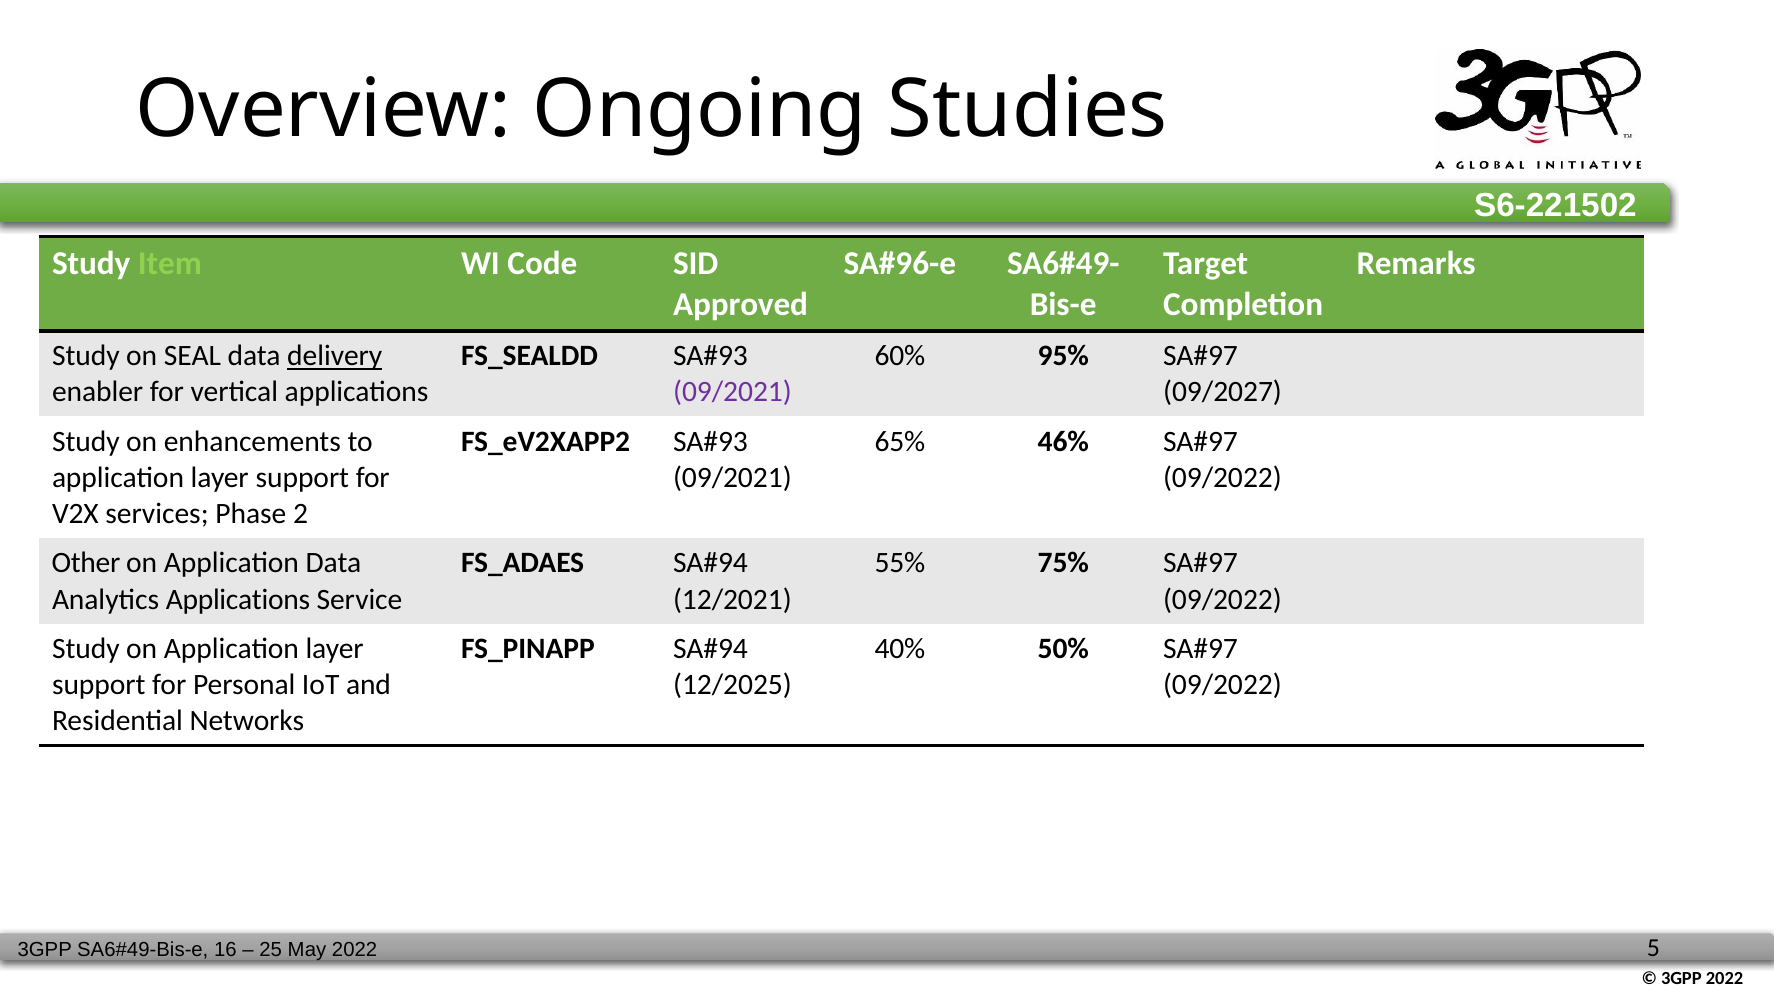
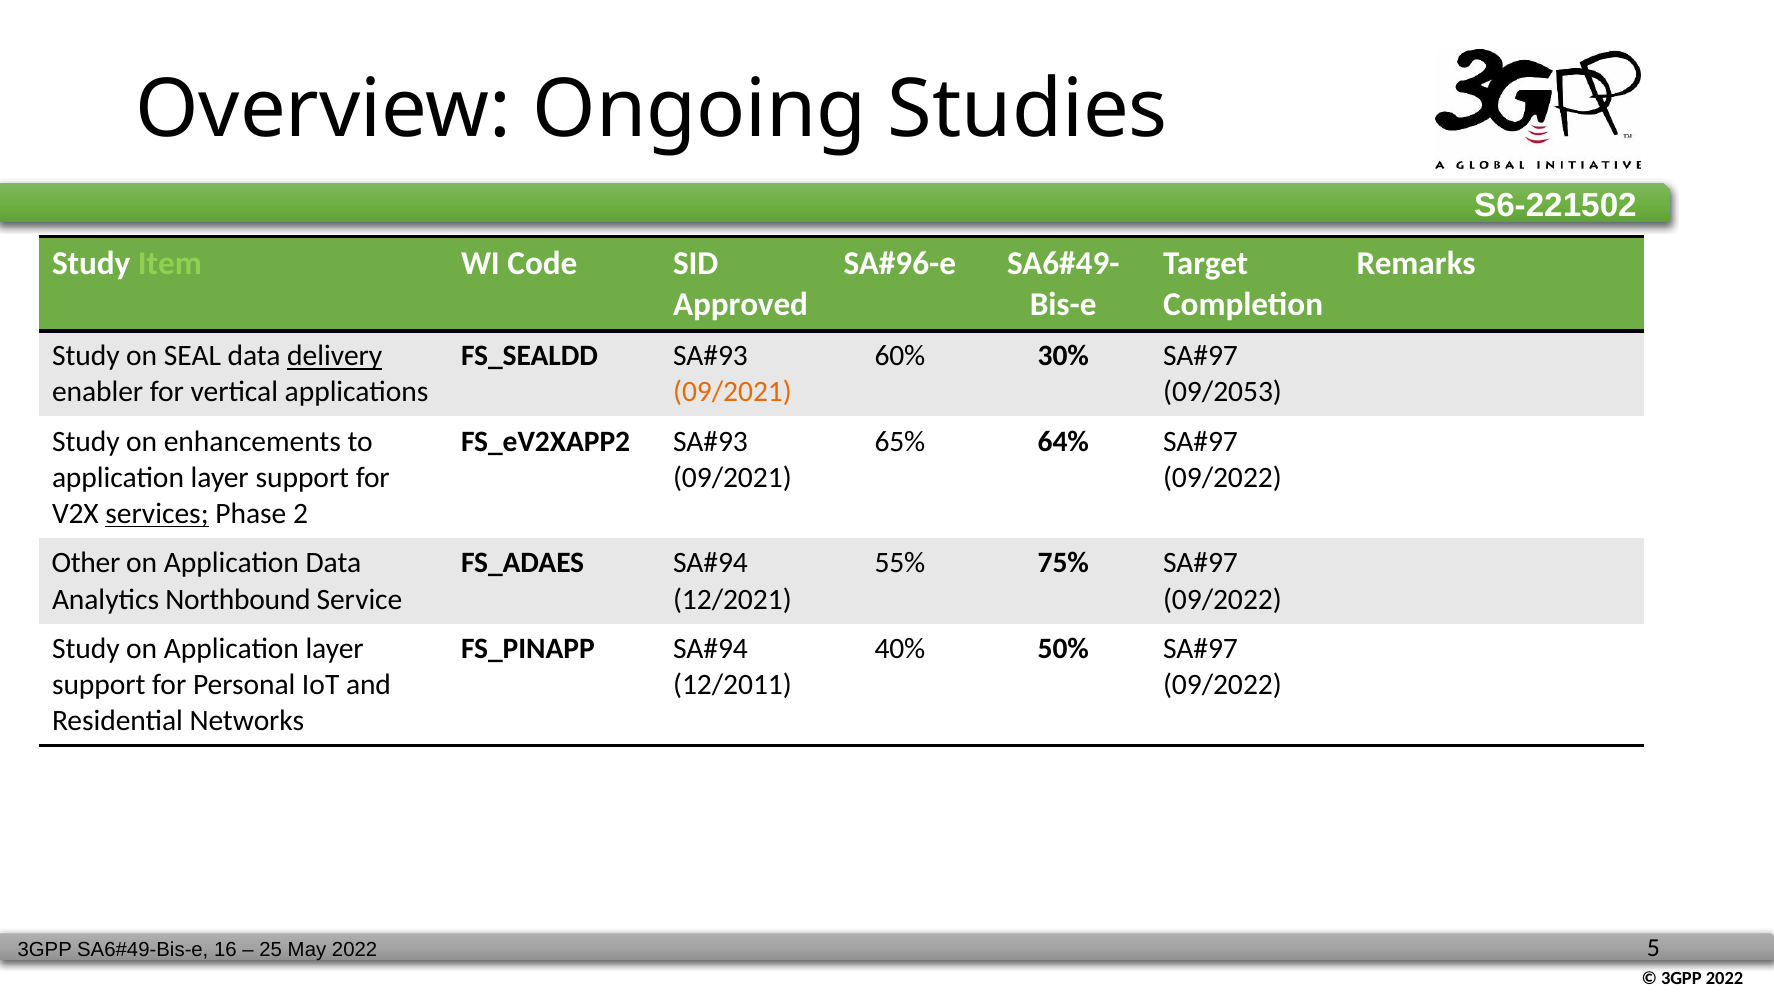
95%: 95% -> 30%
09/2021 at (732, 392) colour: purple -> orange
09/2027: 09/2027 -> 09/2053
46%: 46% -> 64%
services underline: none -> present
Analytics Applications: Applications -> Northbound
12/2025: 12/2025 -> 12/2011
